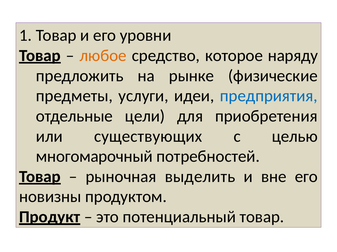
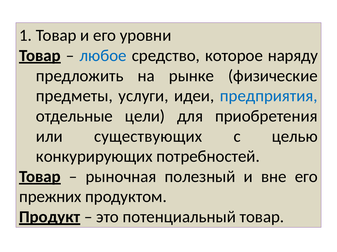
любое colour: orange -> blue
многомарочный: многомарочный -> конкурирующих
выделить: выделить -> полезный
новизны: новизны -> прежних
